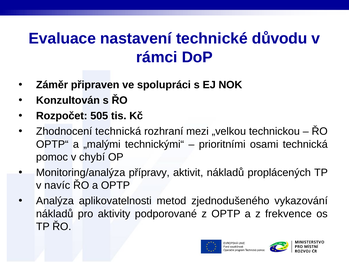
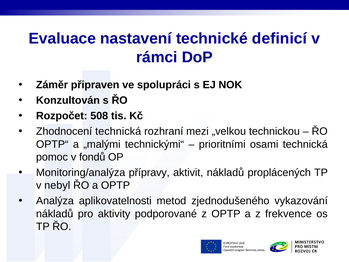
důvodu: důvodu -> definicí
505: 505 -> 508
chybí: chybí -> fondů
navíc: navíc -> nebyl
